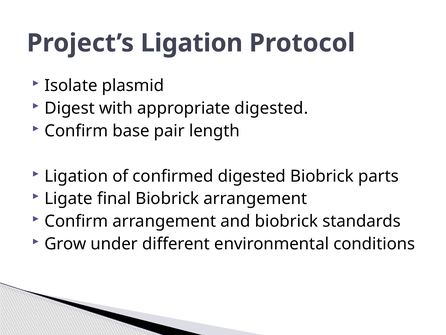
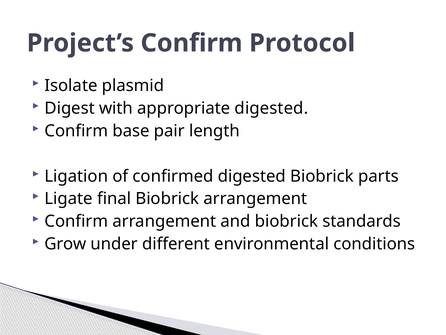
Project’s Ligation: Ligation -> Confirm
